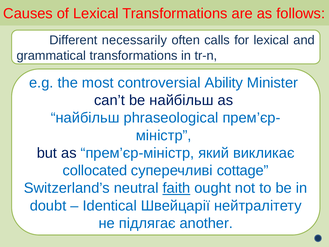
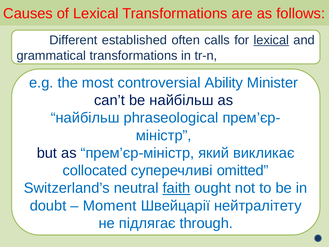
necessarily: necessarily -> established
lexical at (271, 40) underline: none -> present
cottage: cottage -> omitted
Identical: Identical -> Moment
another: another -> through
